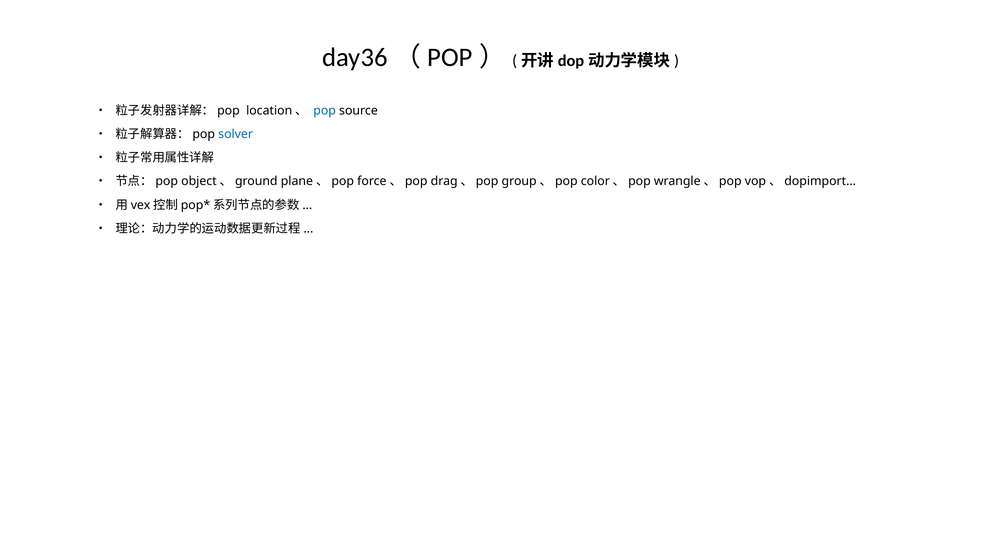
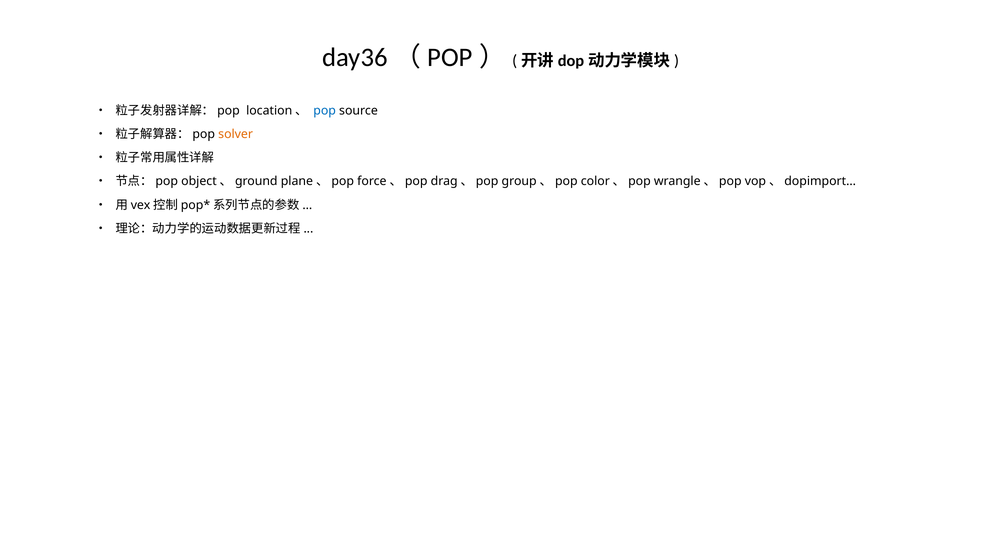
solver colour: blue -> orange
